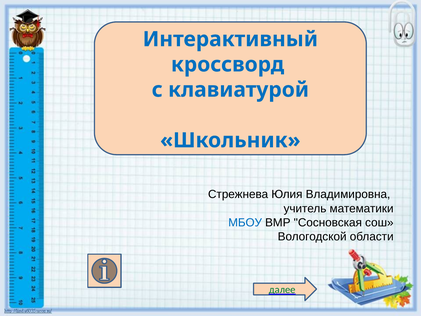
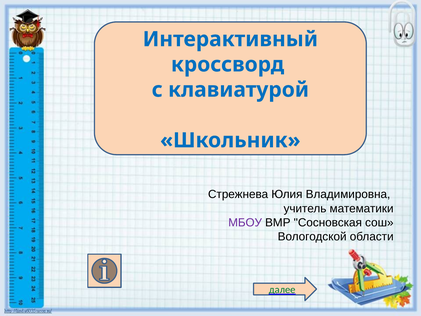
МБОУ colour: blue -> purple
